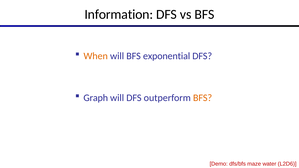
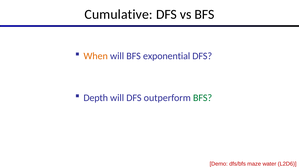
Information: Information -> Cumulative
Graph: Graph -> Depth
BFS at (203, 98) colour: orange -> green
